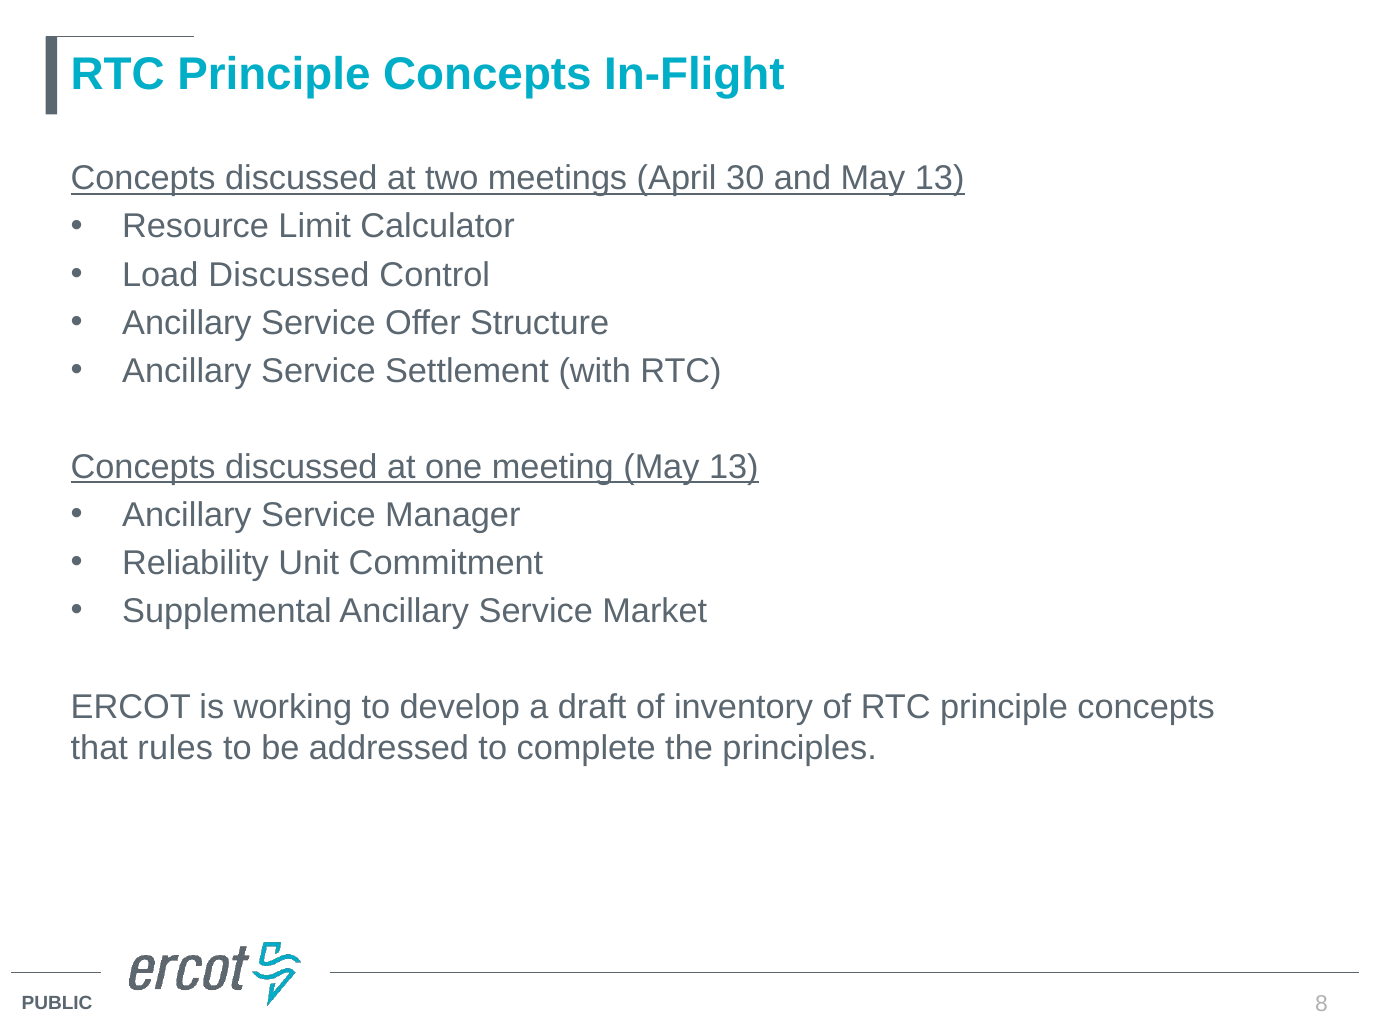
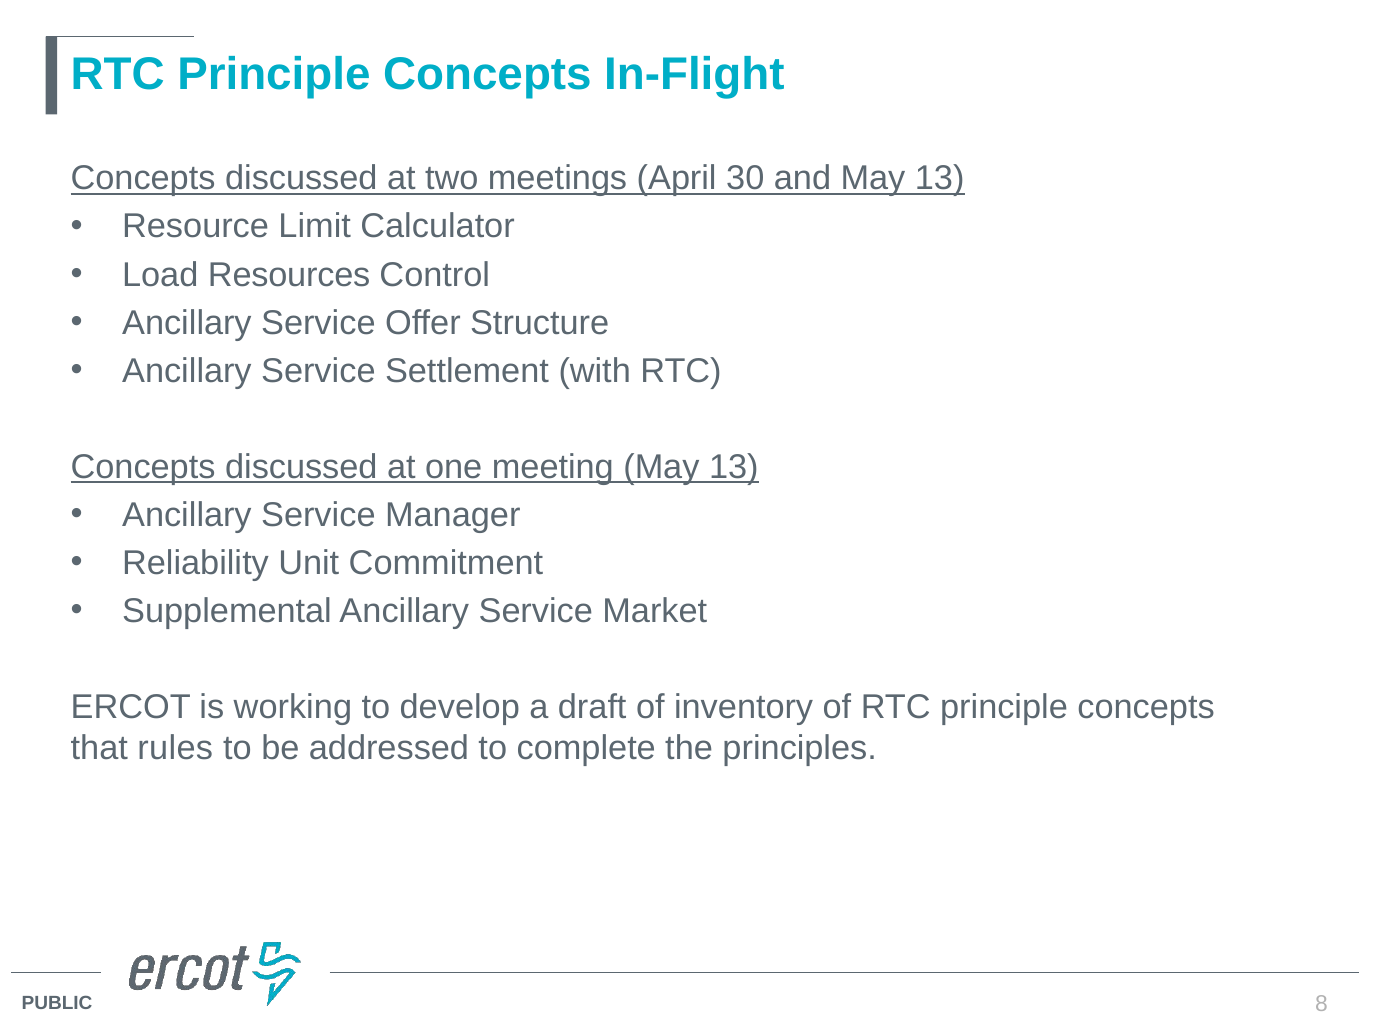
Load Discussed: Discussed -> Resources
